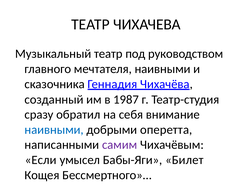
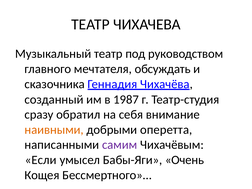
мечтателя наивными: наивными -> обсуждать
наивными at (54, 130) colour: blue -> orange
Билет: Билет -> Очень
